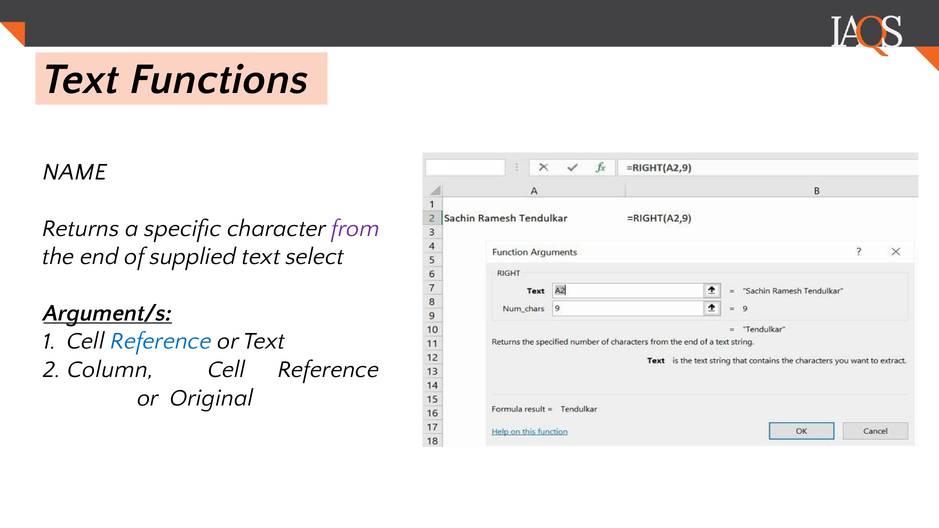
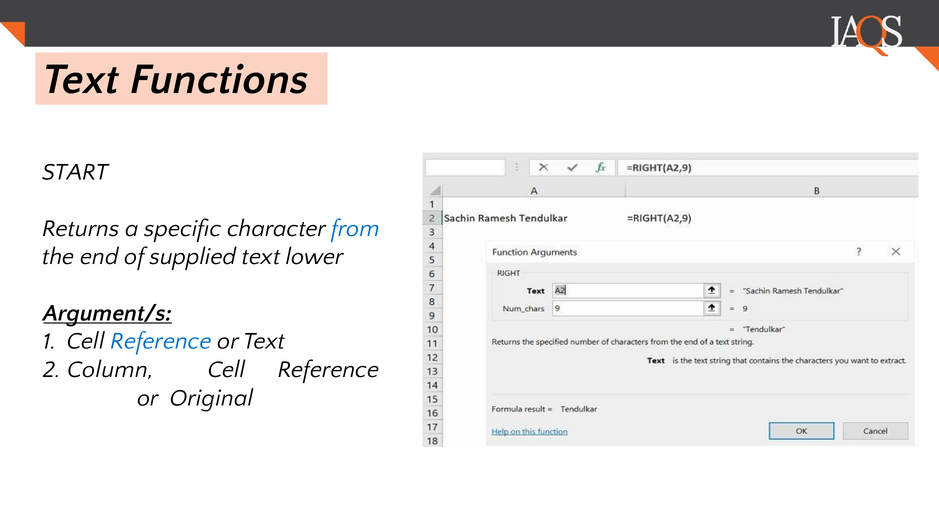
NAME: NAME -> START
from colour: purple -> blue
select: select -> lower
